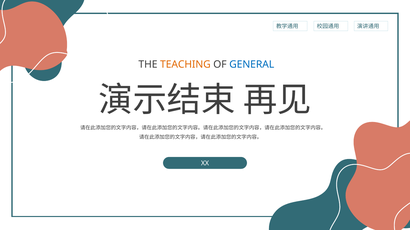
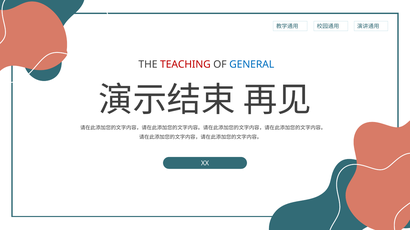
TEACHING colour: orange -> red
